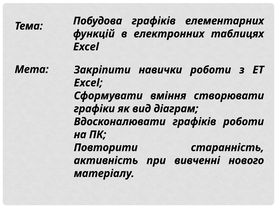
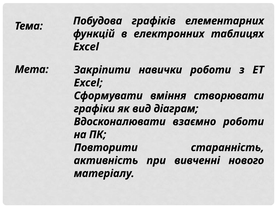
Вдосконалювати графіків: графіків -> взаємно
